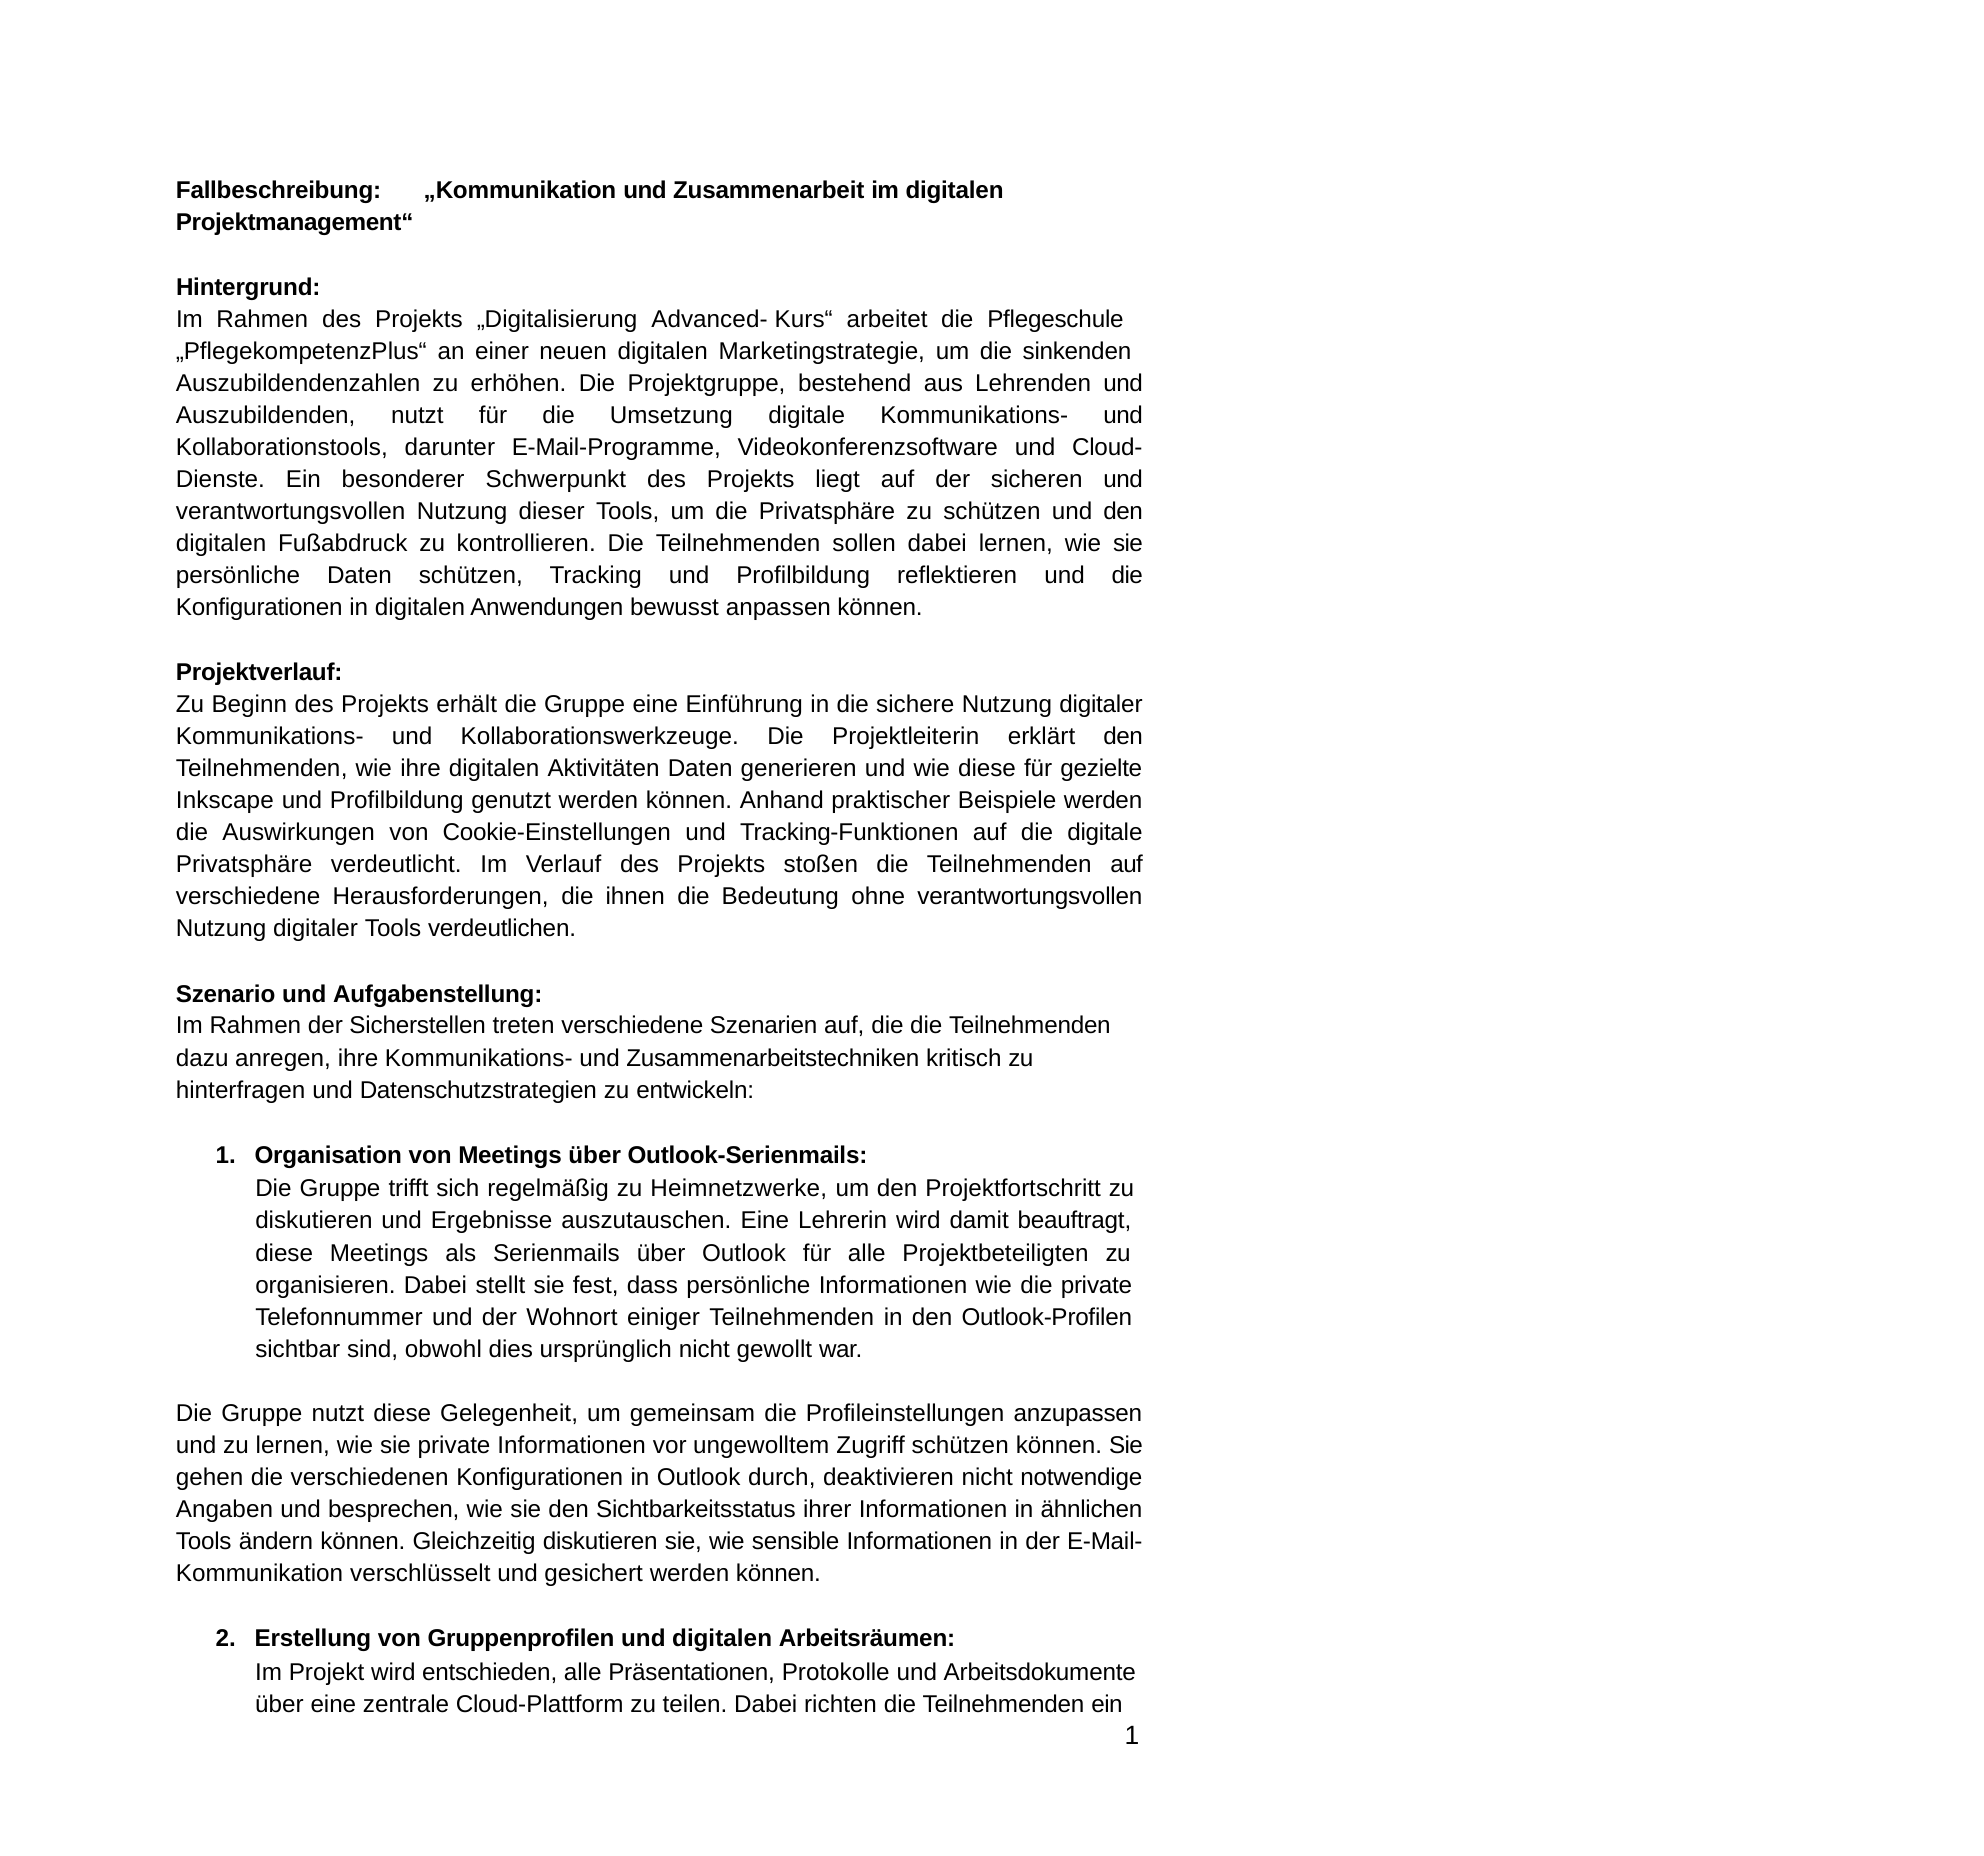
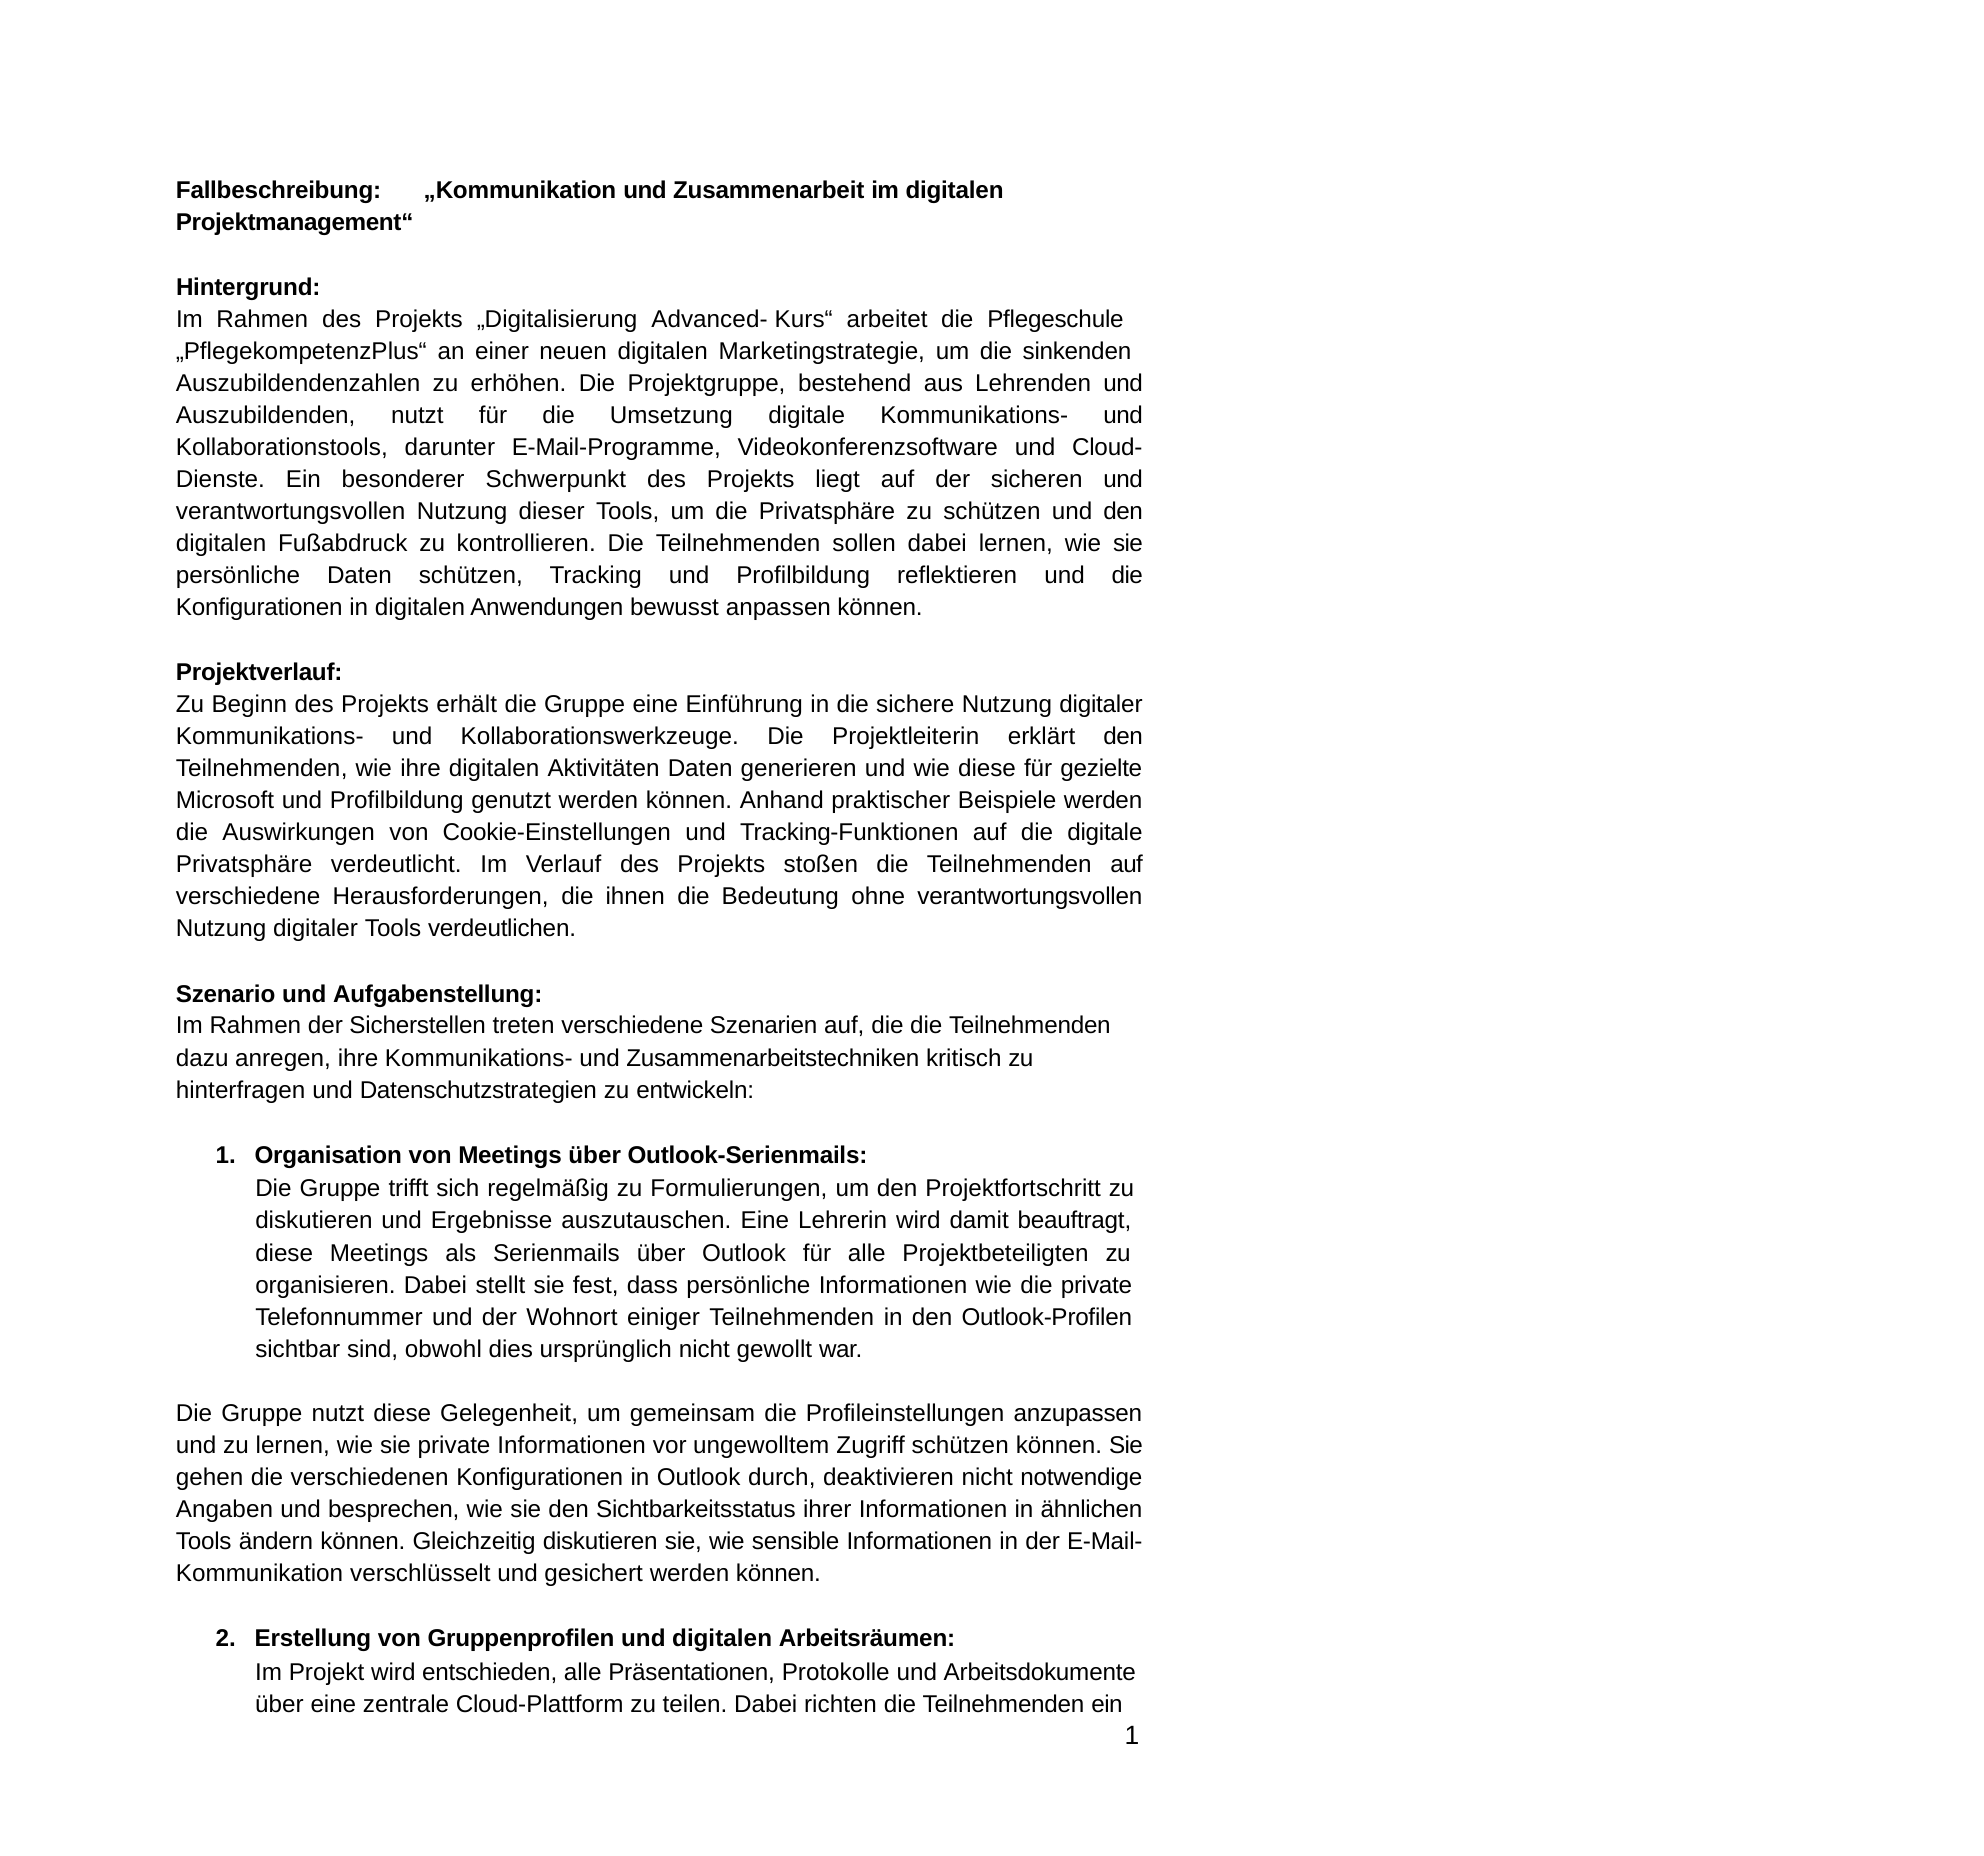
Inkscape: Inkscape -> Microsoft
Heimnetzwerke: Heimnetzwerke -> Formulierungen
